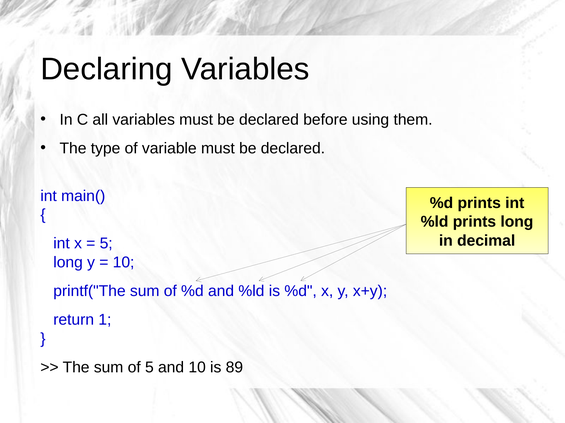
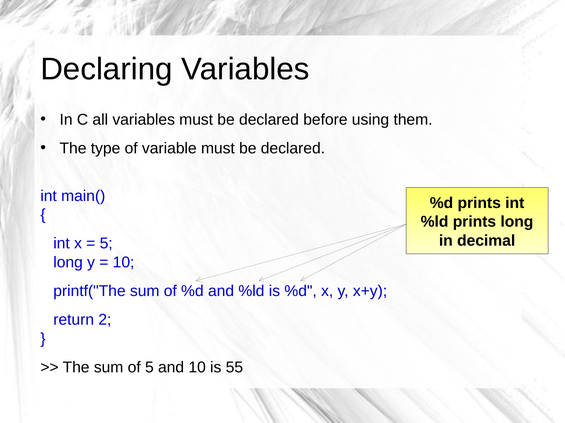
1: 1 -> 2
89: 89 -> 55
